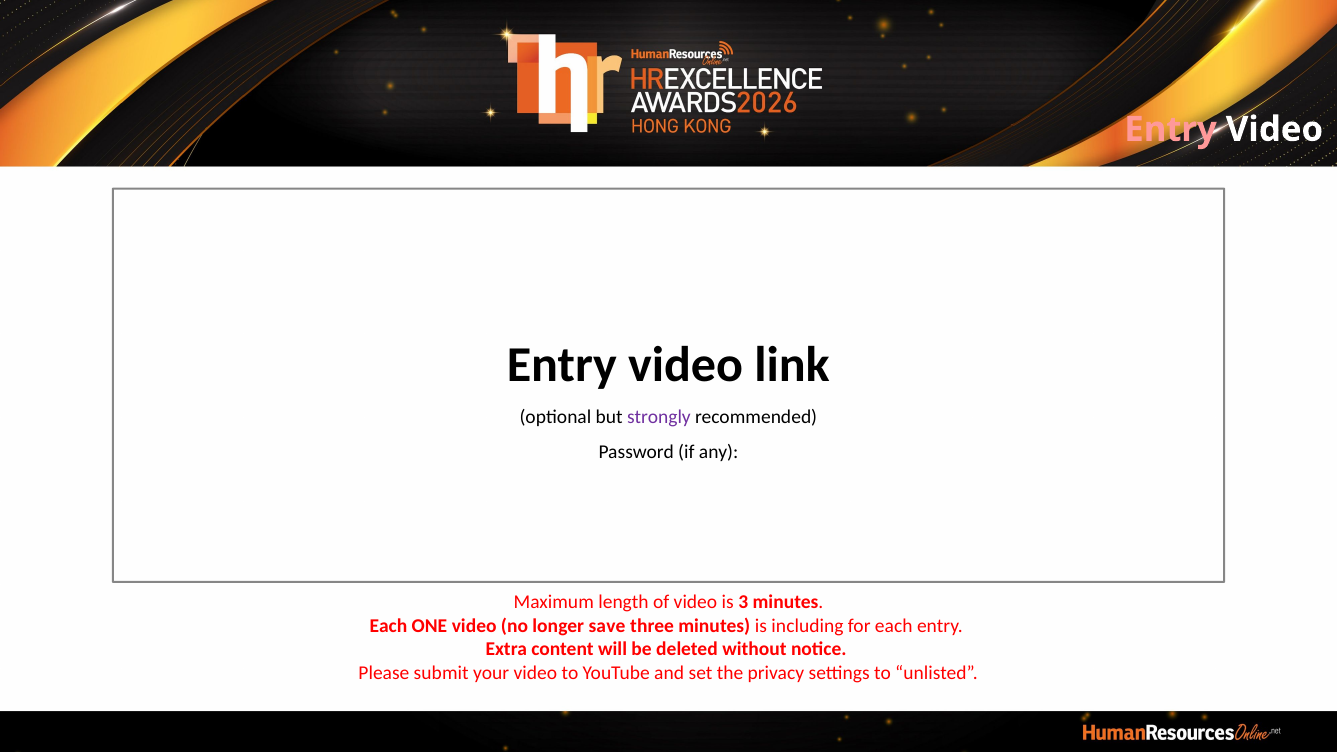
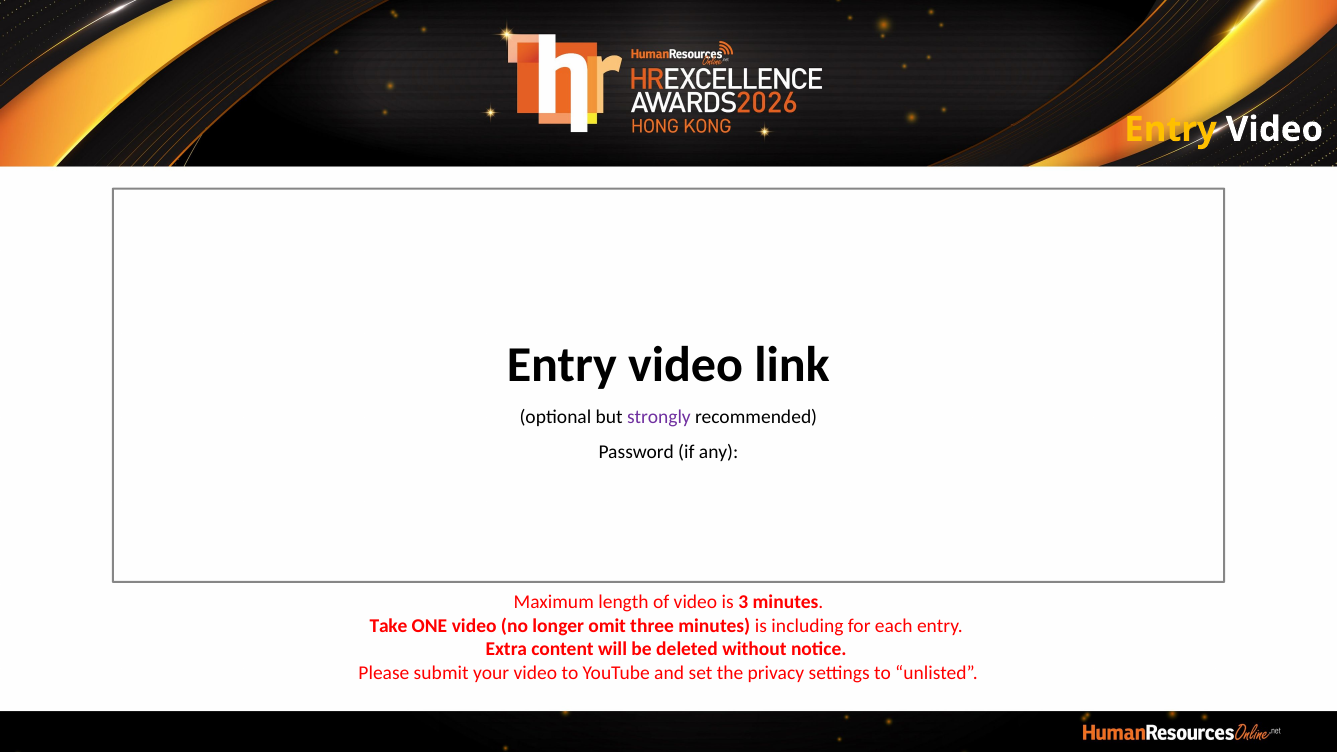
Entry at (1171, 129) colour: pink -> yellow
Each at (388, 626): Each -> Take
save: save -> omit
